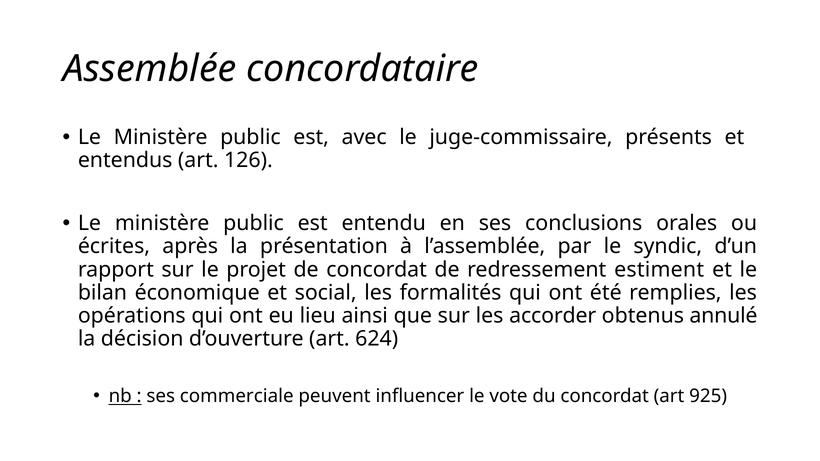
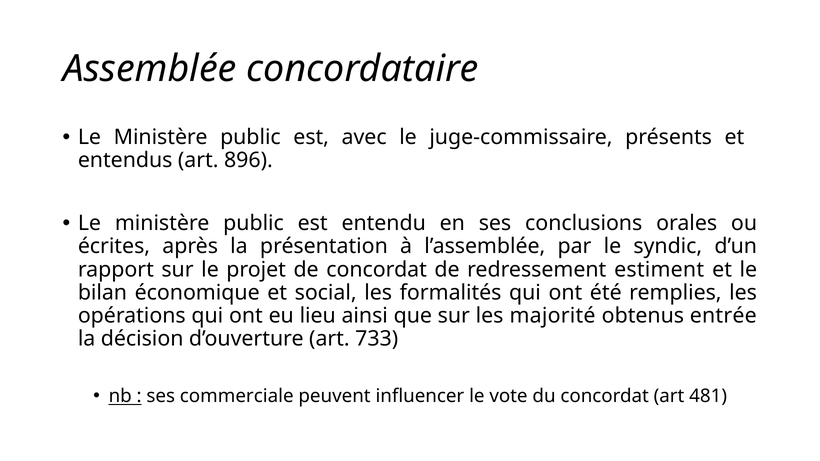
126: 126 -> 896
accorder: accorder -> majorité
annulé: annulé -> entrée
624: 624 -> 733
925: 925 -> 481
